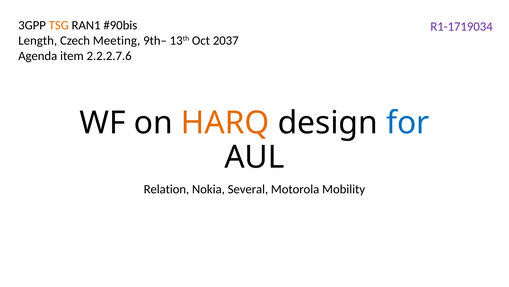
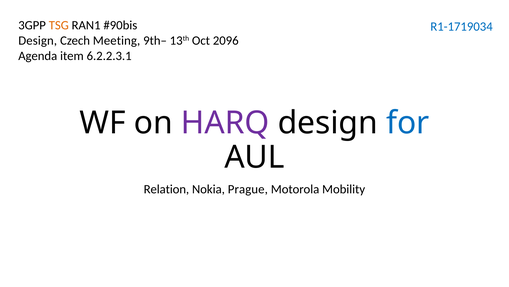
R1-1719034 colour: purple -> blue
Length at (38, 40): Length -> Design
2037: 2037 -> 2096
2.2.2.7.6: 2.2.2.7.6 -> 6.2.2.3.1
HARQ colour: orange -> purple
Several: Several -> Prague
